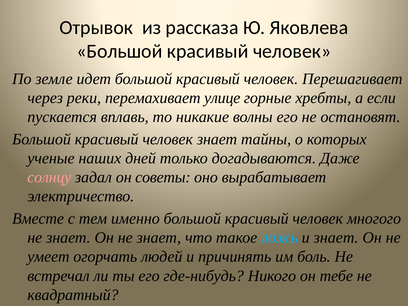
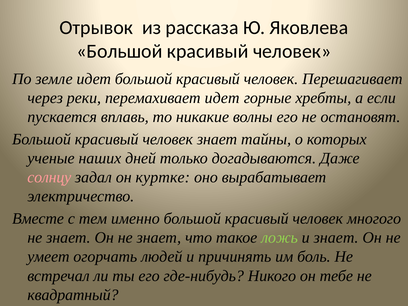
перемахивает улице: улице -> идет
советы: советы -> куртке
ложь colour: light blue -> light green
